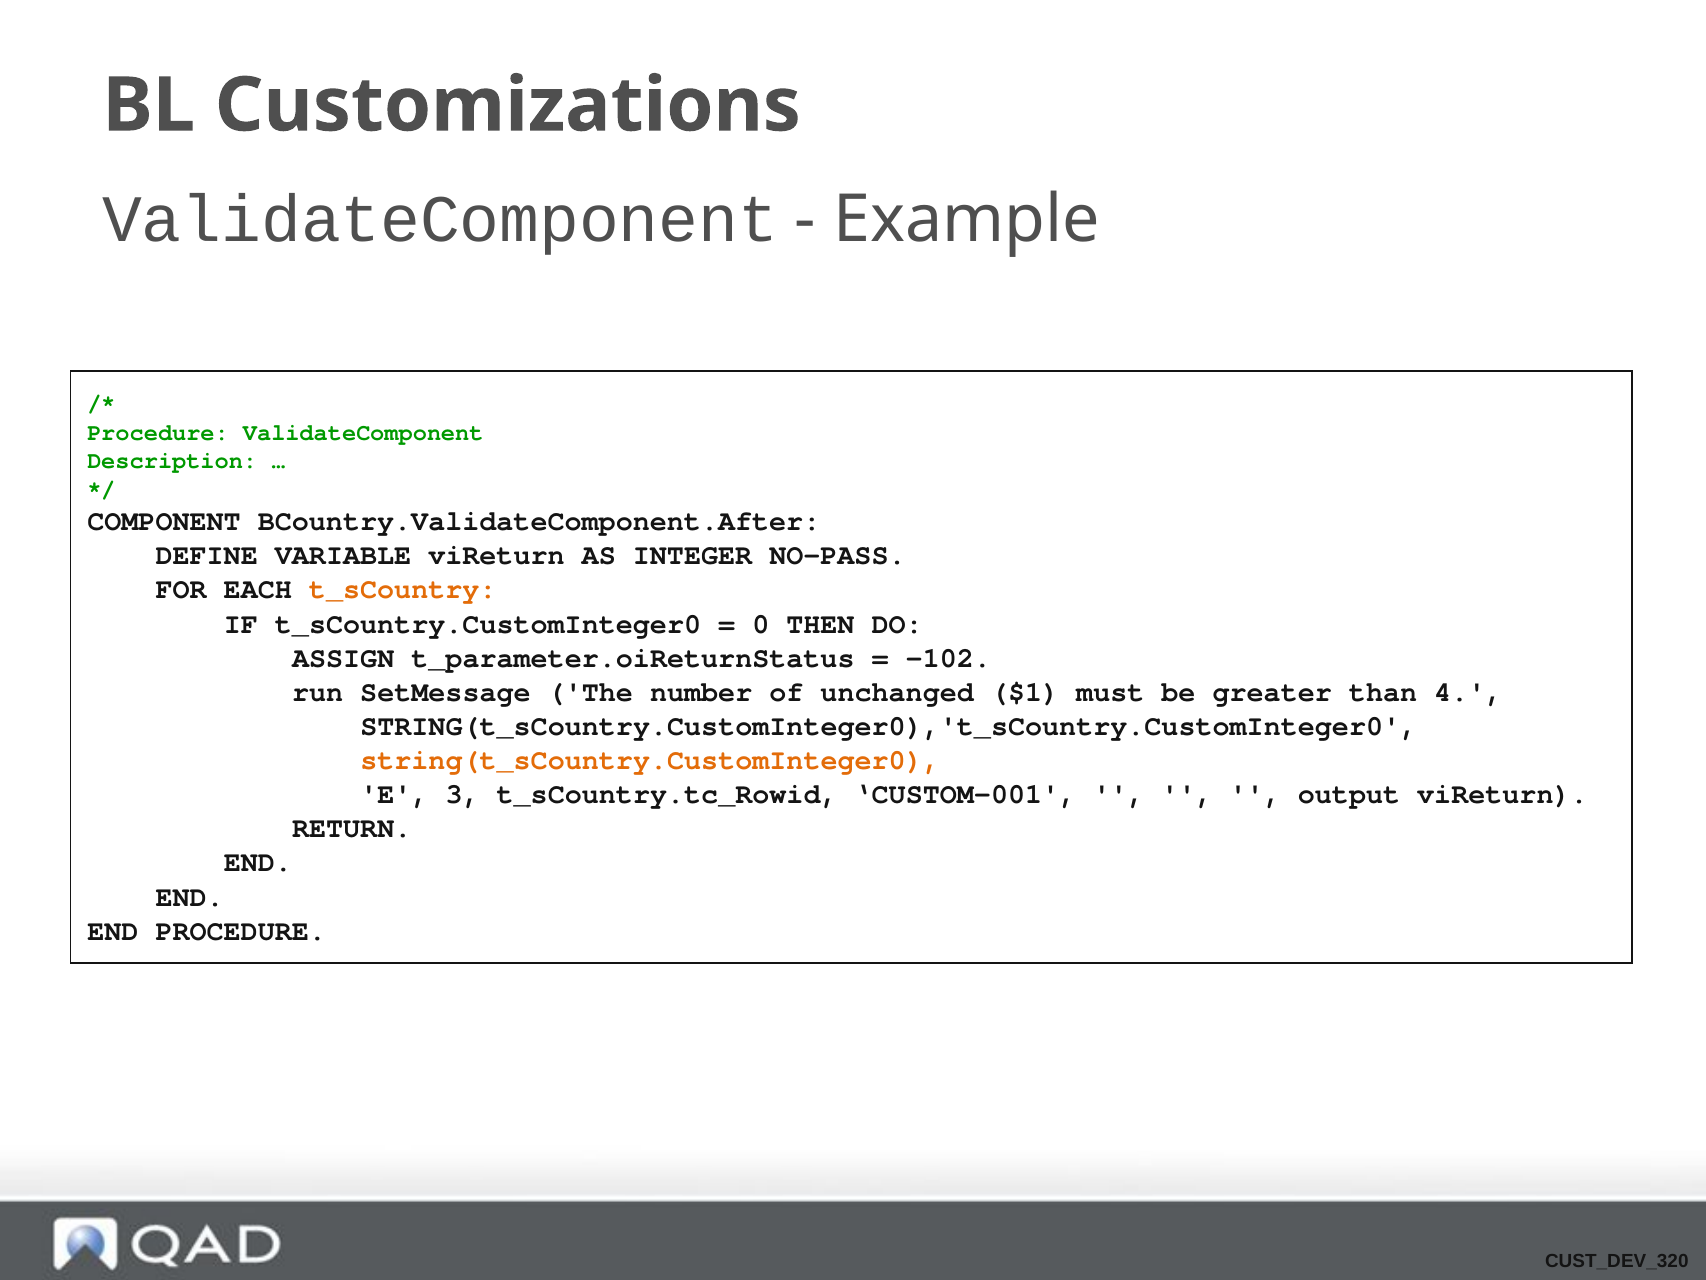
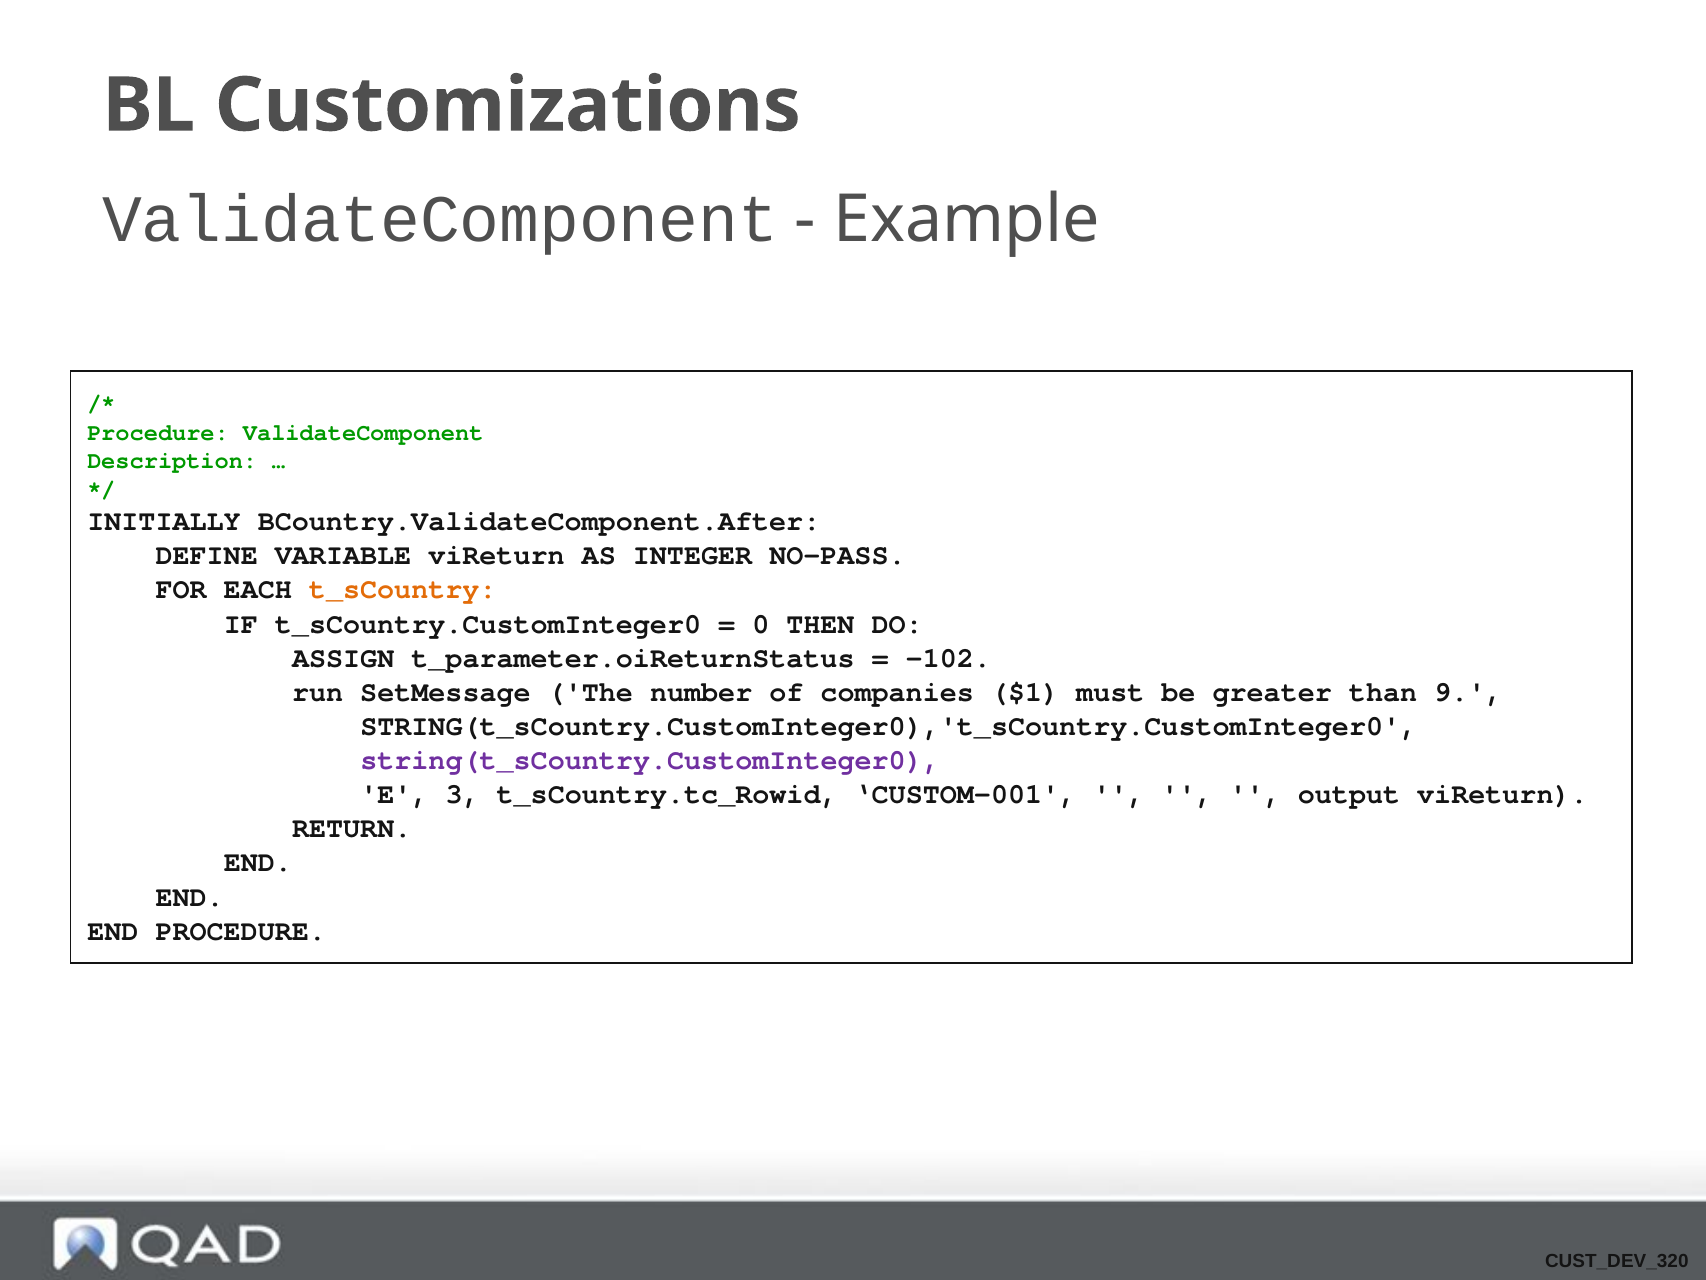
COMPONENT: COMPONENT -> INITIALLY
unchanged: unchanged -> companies
4: 4 -> 9
string(t_sCountry.CustomInteger0 at (650, 760) colour: orange -> purple
